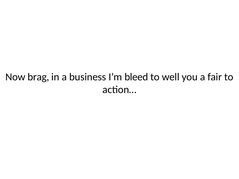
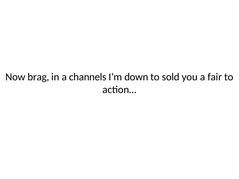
business: business -> channels
bleed: bleed -> down
well: well -> sold
